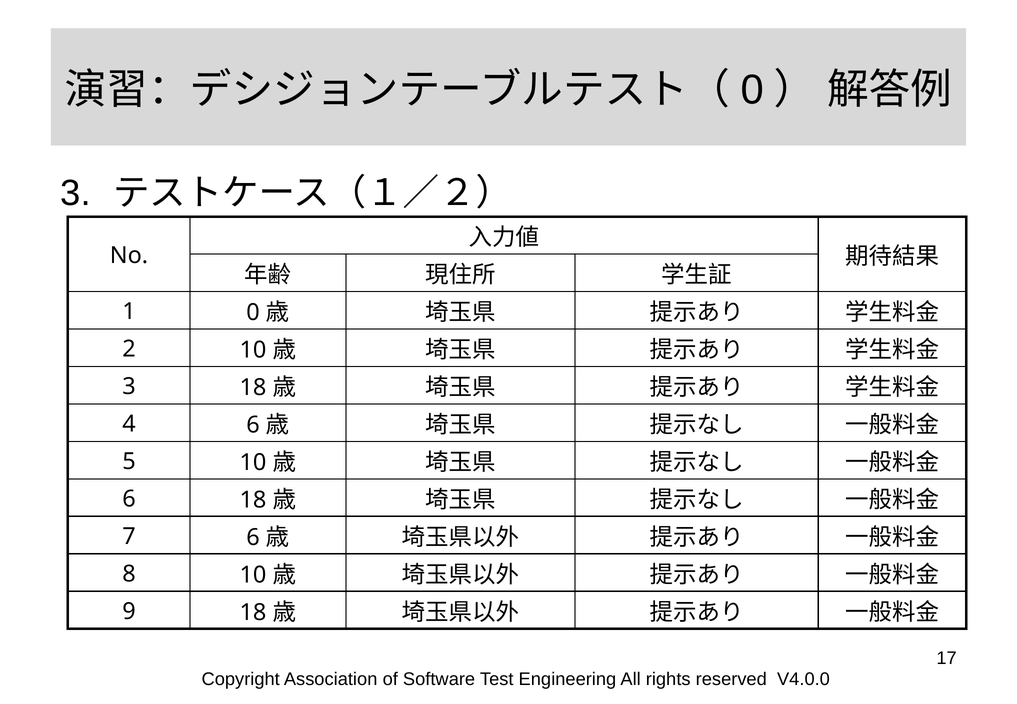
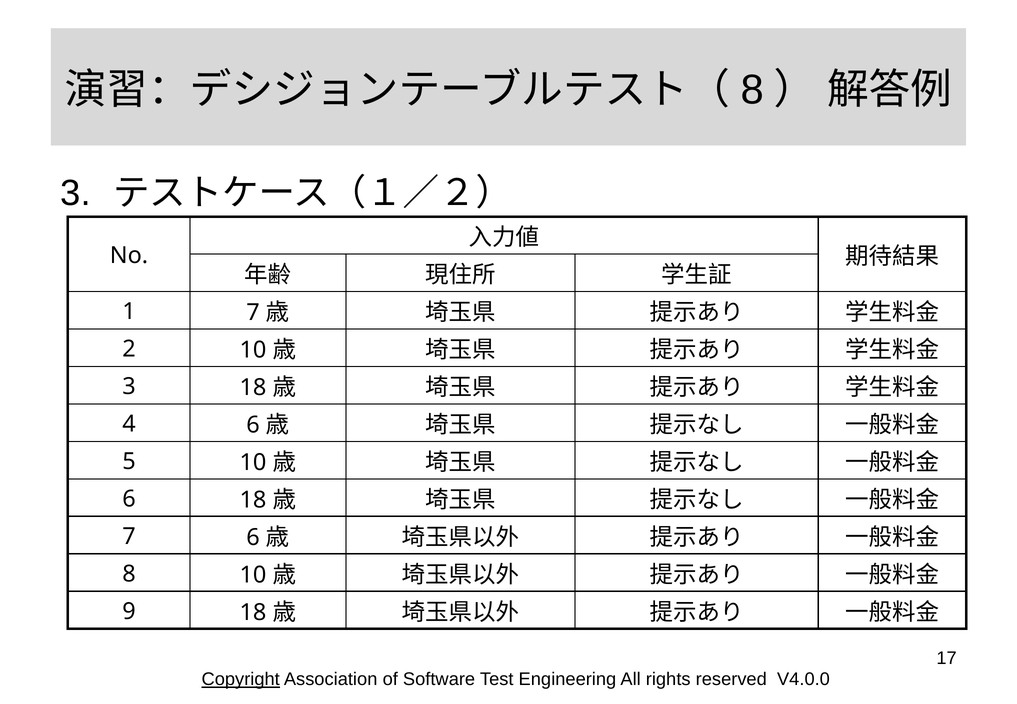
0 at (752, 90): 0 -> 8
1 0: 0 -> 7
Copyright underline: none -> present
